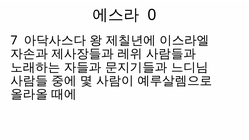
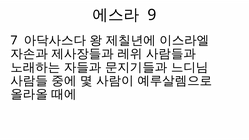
0: 0 -> 9
